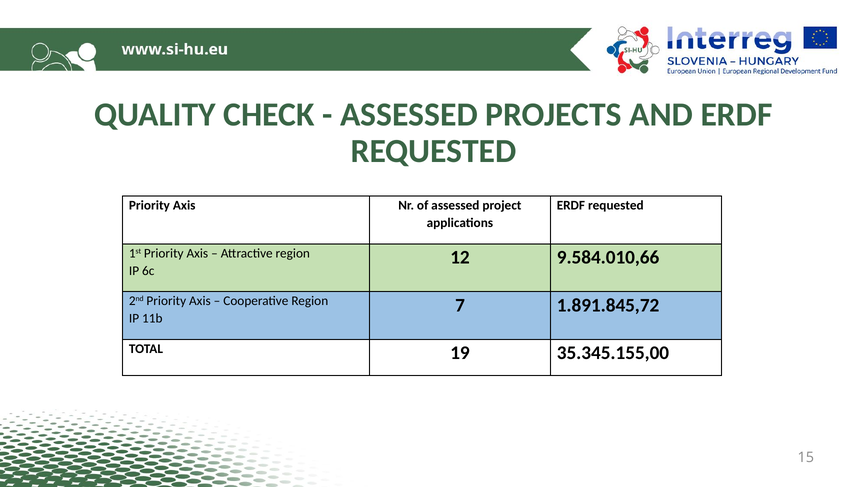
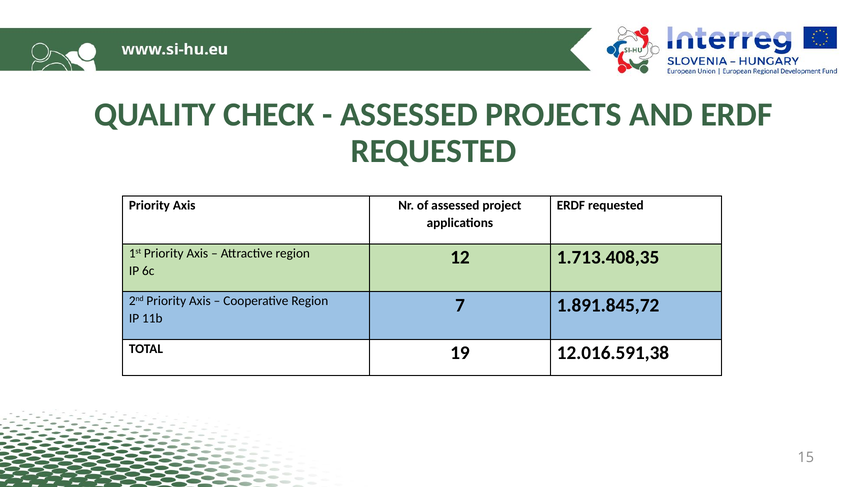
9.584.010,66: 9.584.010,66 -> 1.713.408,35
35.345.155,00: 35.345.155,00 -> 12.016.591,38
